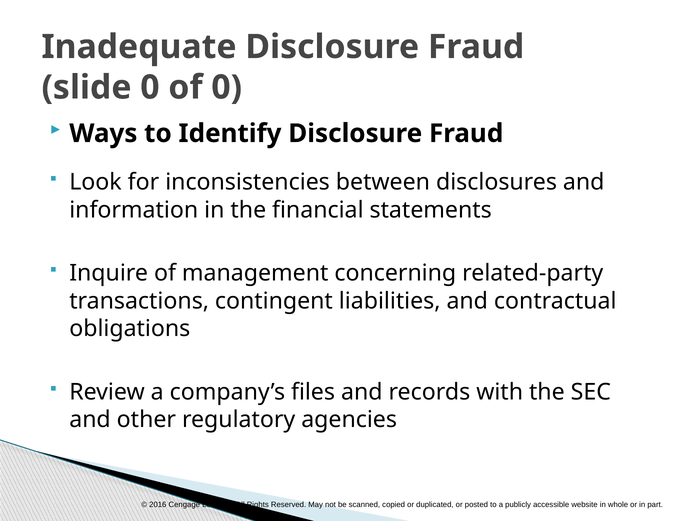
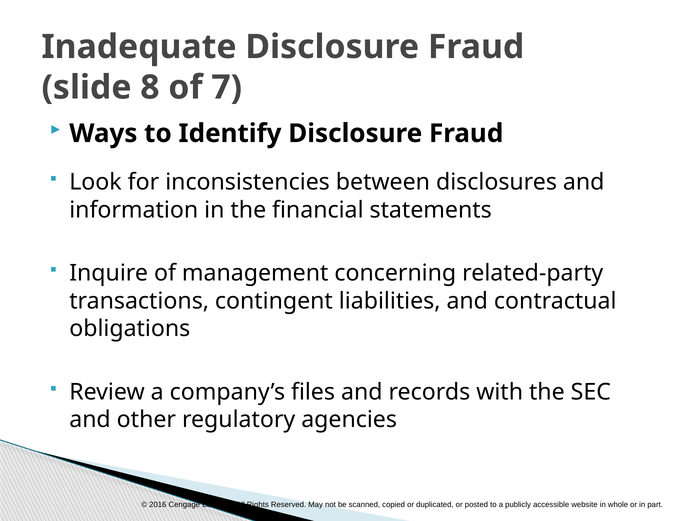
slide 0: 0 -> 8
of 0: 0 -> 7
